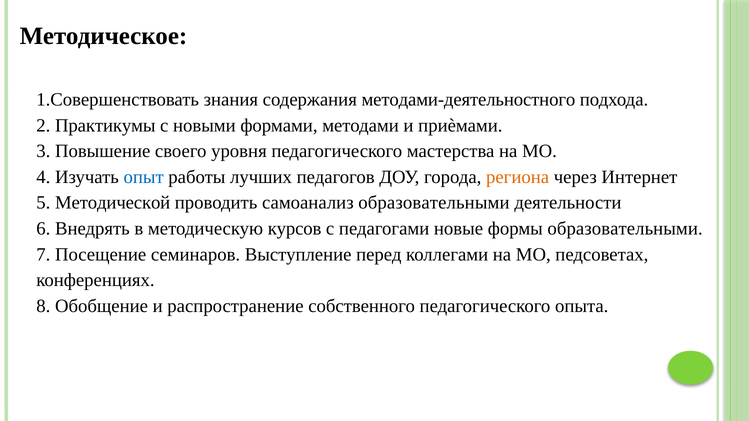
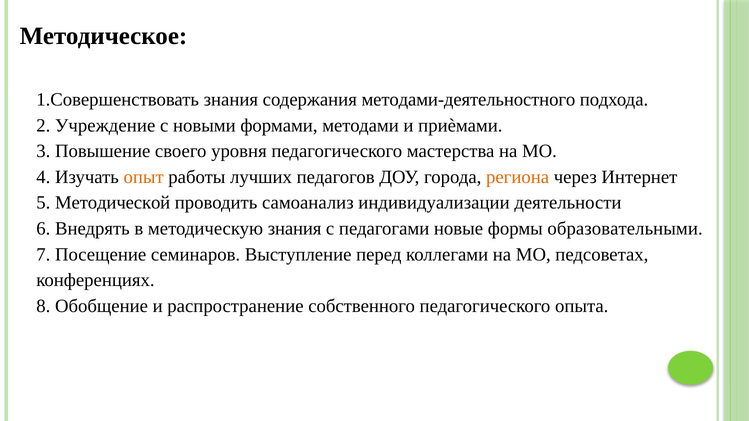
Практикумы: Практикумы -> Учреждение
опыт colour: blue -> orange
самоанализ образовательными: образовательными -> индивидуализации
методическую курсов: курсов -> знания
